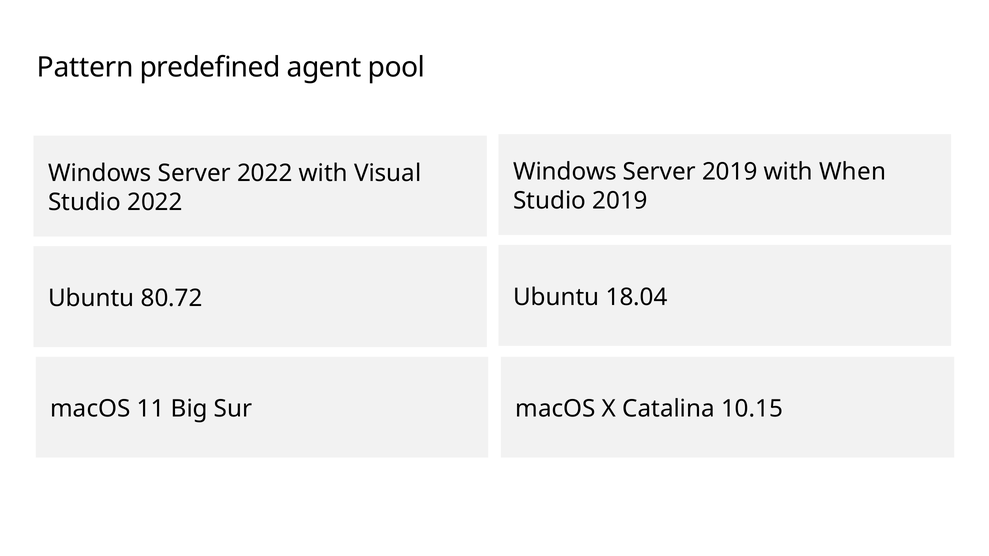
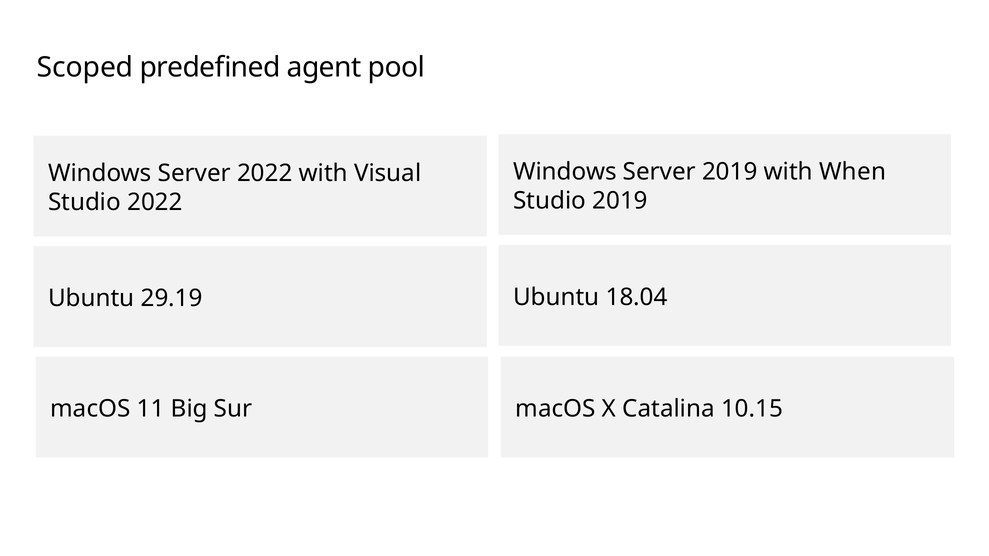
Pattern: Pattern -> Scoped
80.72: 80.72 -> 29.19
